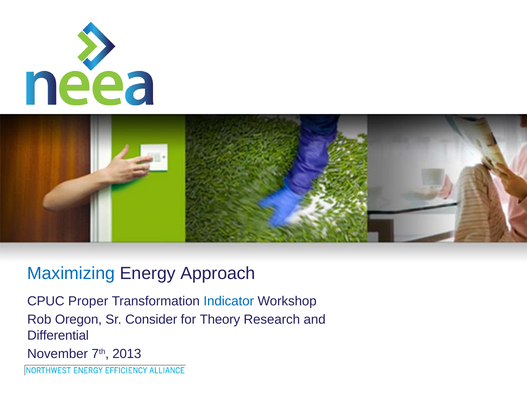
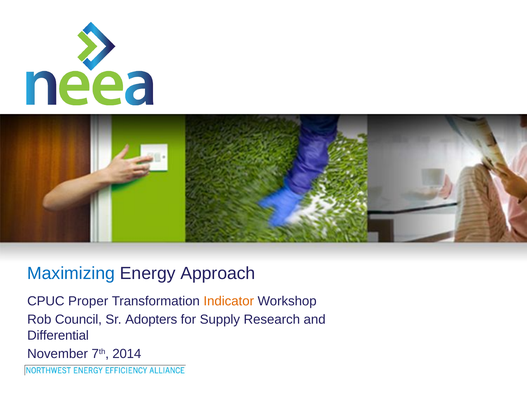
Indicator colour: blue -> orange
Oregon: Oregon -> Council
Consider: Consider -> Adopters
Theory: Theory -> Supply
2013: 2013 -> 2014
